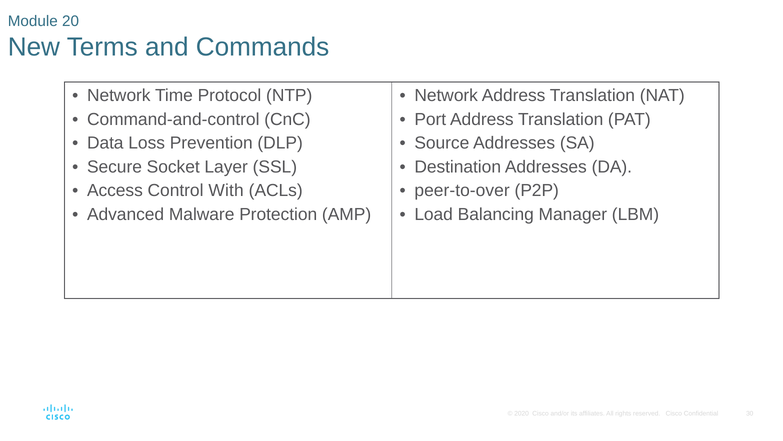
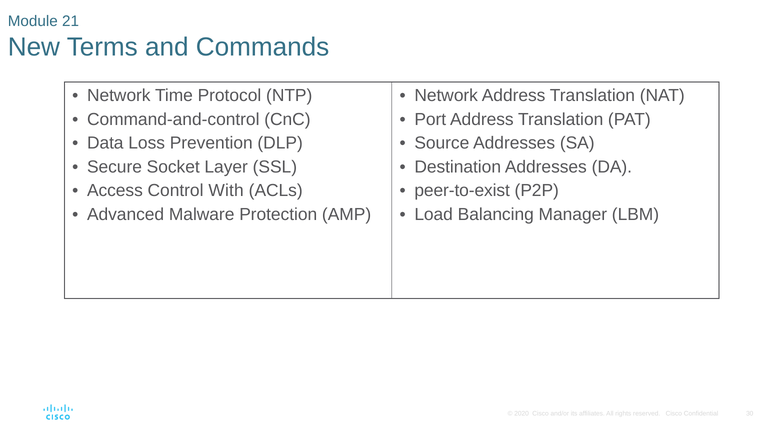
20: 20 -> 21
peer-to-over: peer-to-over -> peer-to-exist
